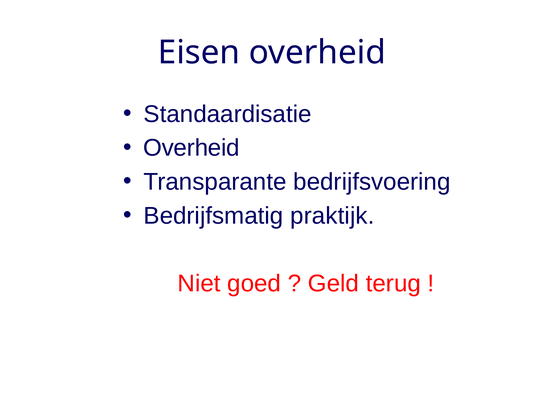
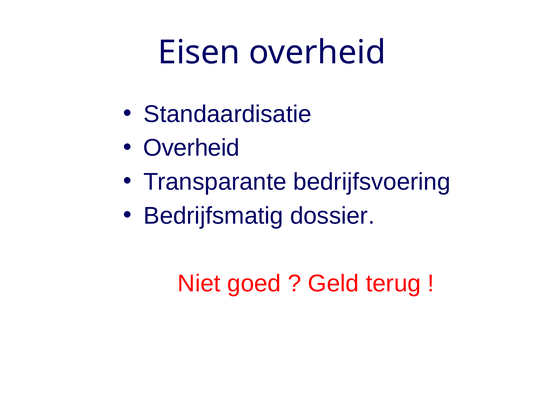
praktijk: praktijk -> dossier
